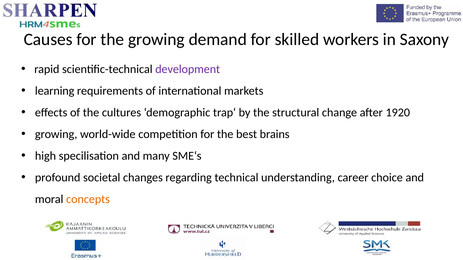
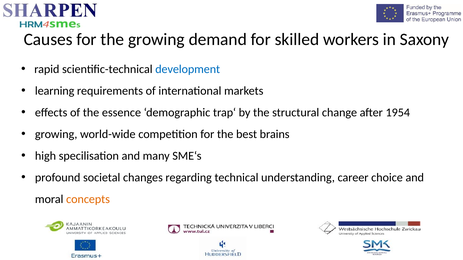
development colour: purple -> blue
cultures: cultures -> essence
1920: 1920 -> 1954
